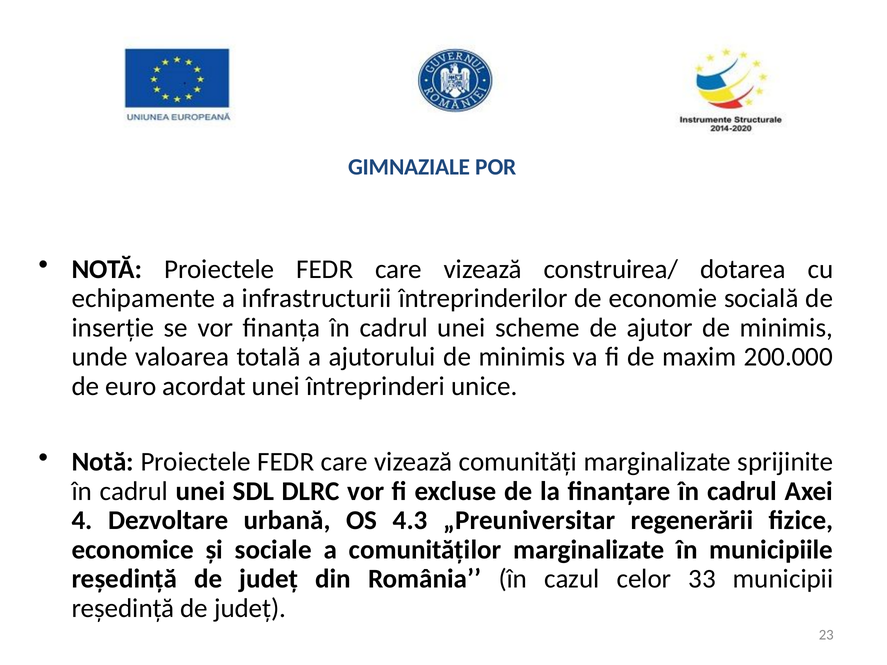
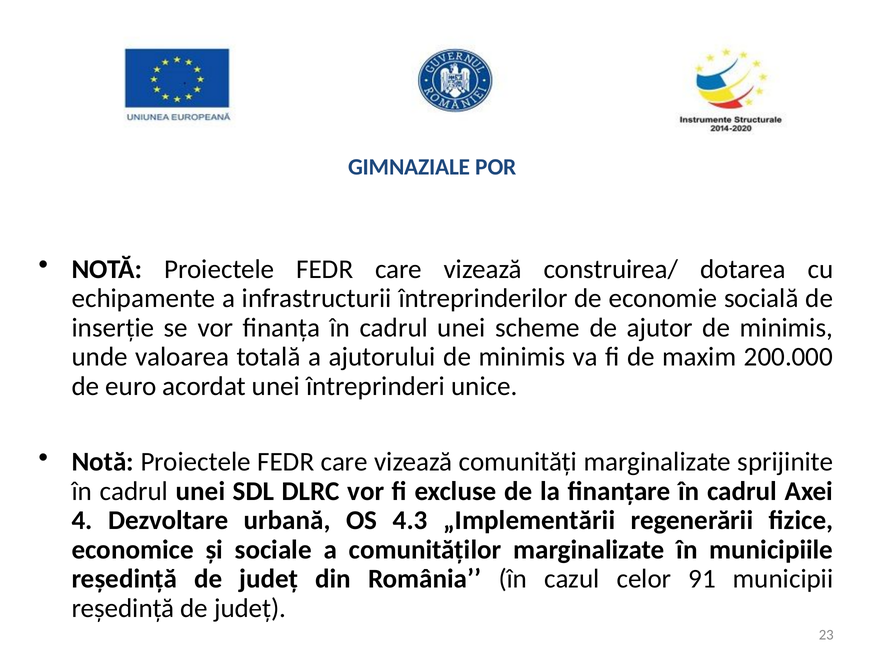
„Preuniversitar: „Preuniversitar -> „Implementării
33: 33 -> 91
